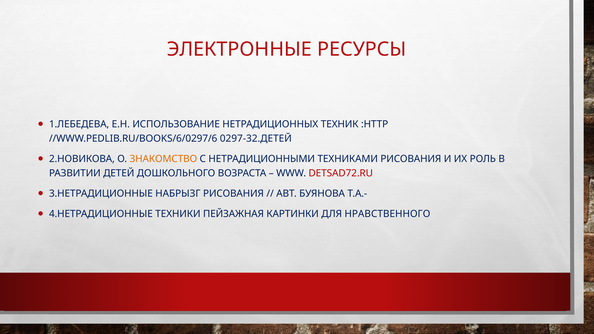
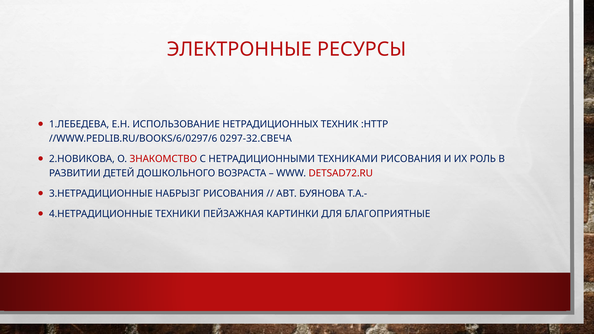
0297-32.ДЕТЕЙ: 0297-32.ДЕТЕЙ -> 0297-32.СВЕЧА
ЗНАКОМСТВО colour: orange -> red
НРАВСТВЕННОГО: НРАВСТВЕННОГО -> БЛАГОПРИЯТНЫЕ
